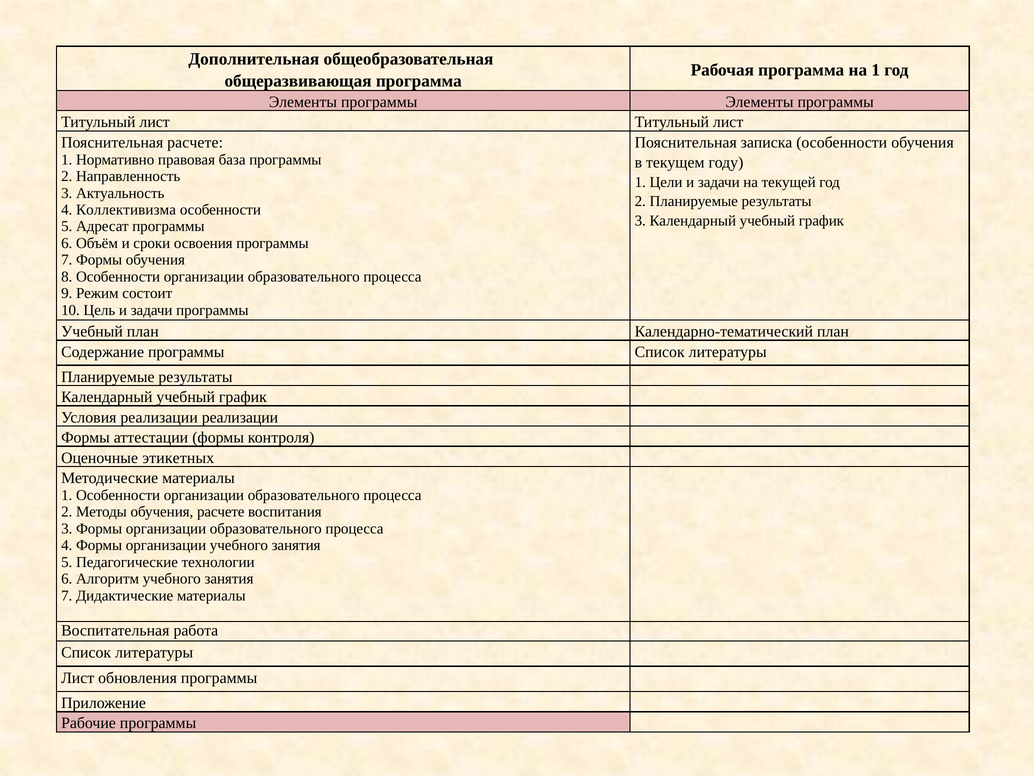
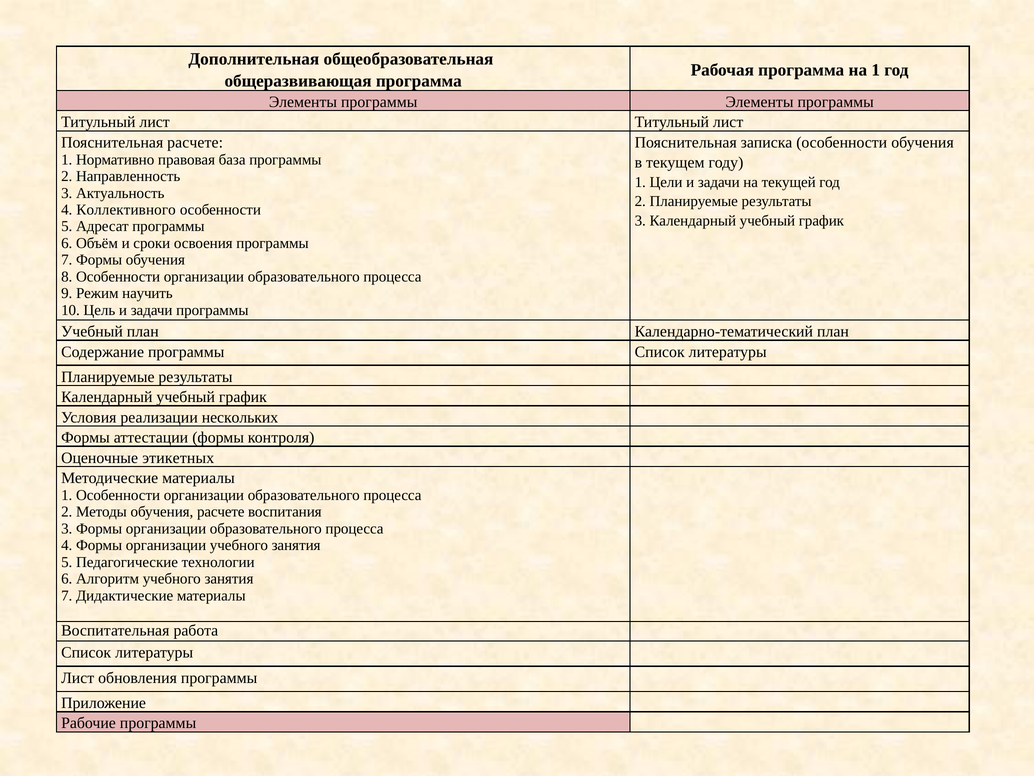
Коллективизма: Коллективизма -> Коллективного
состоит: состоит -> научить
реализации реализации: реализации -> нескольких
